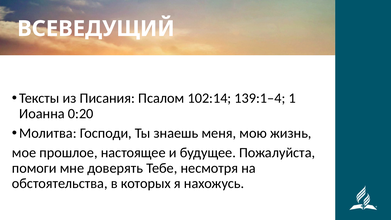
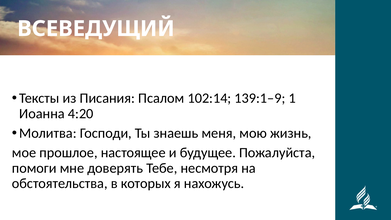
139:1–4: 139:1–4 -> 139:1–9
0:20: 0:20 -> 4:20
